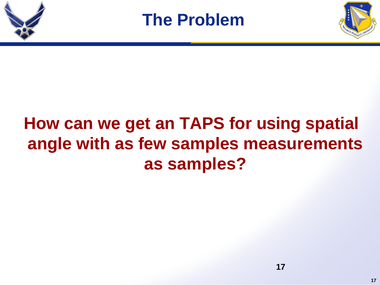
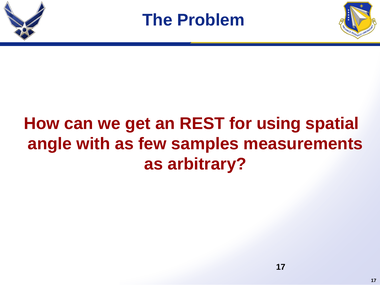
TAPS: TAPS -> REST
as samples: samples -> arbitrary
